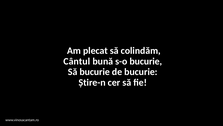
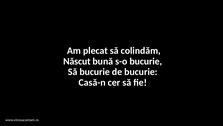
Cântul: Cântul -> Născut
Știre-n: Știre-n -> Casă-n
